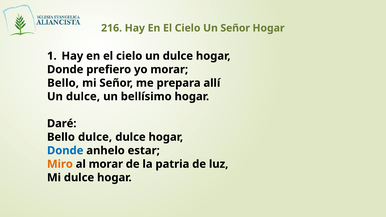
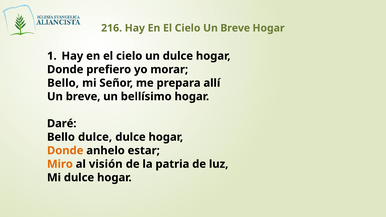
Cielo Un Señor: Señor -> Breve
dulce at (83, 97): dulce -> breve
Donde at (65, 151) colour: blue -> orange
al morar: morar -> visión
